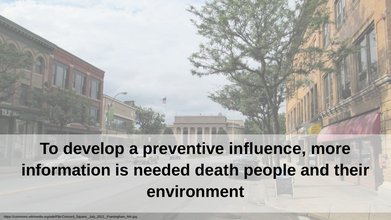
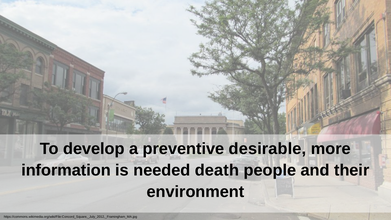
influence: influence -> desirable
